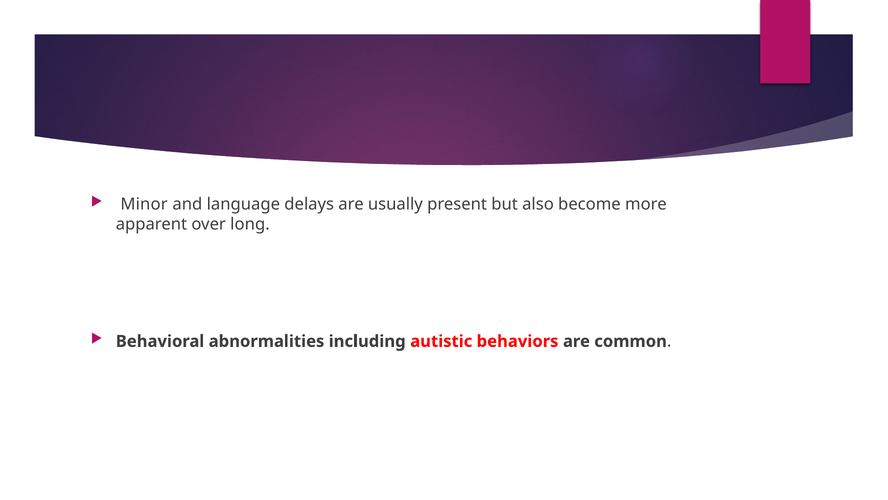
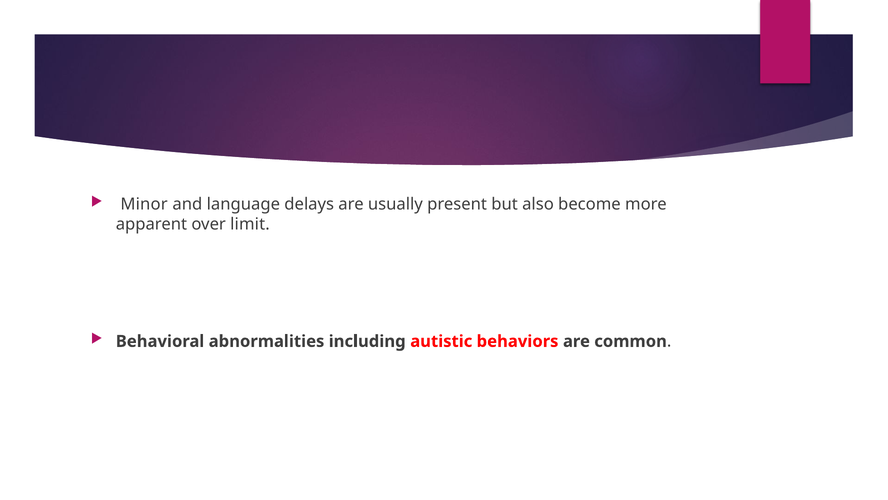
long: long -> limit
